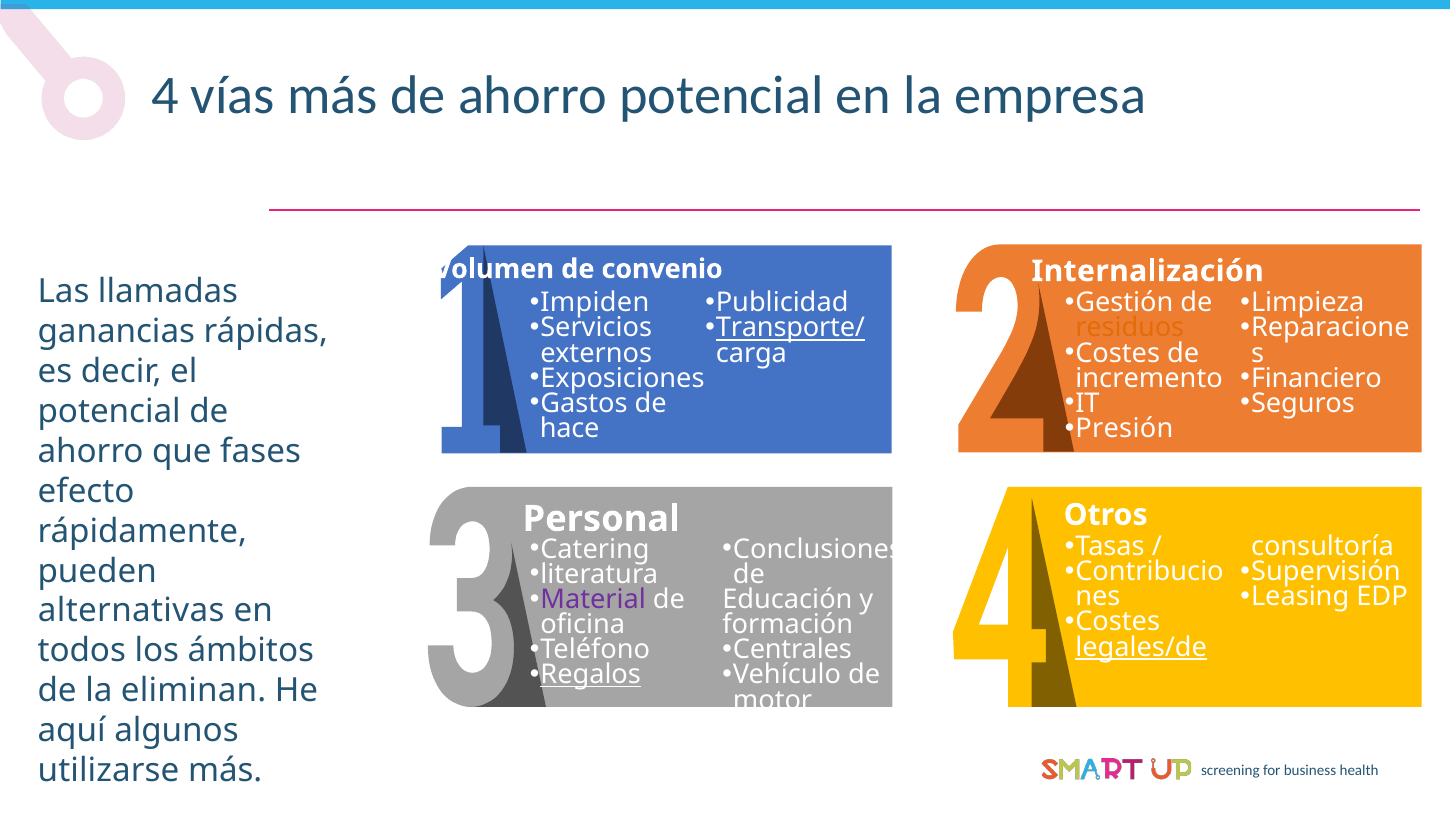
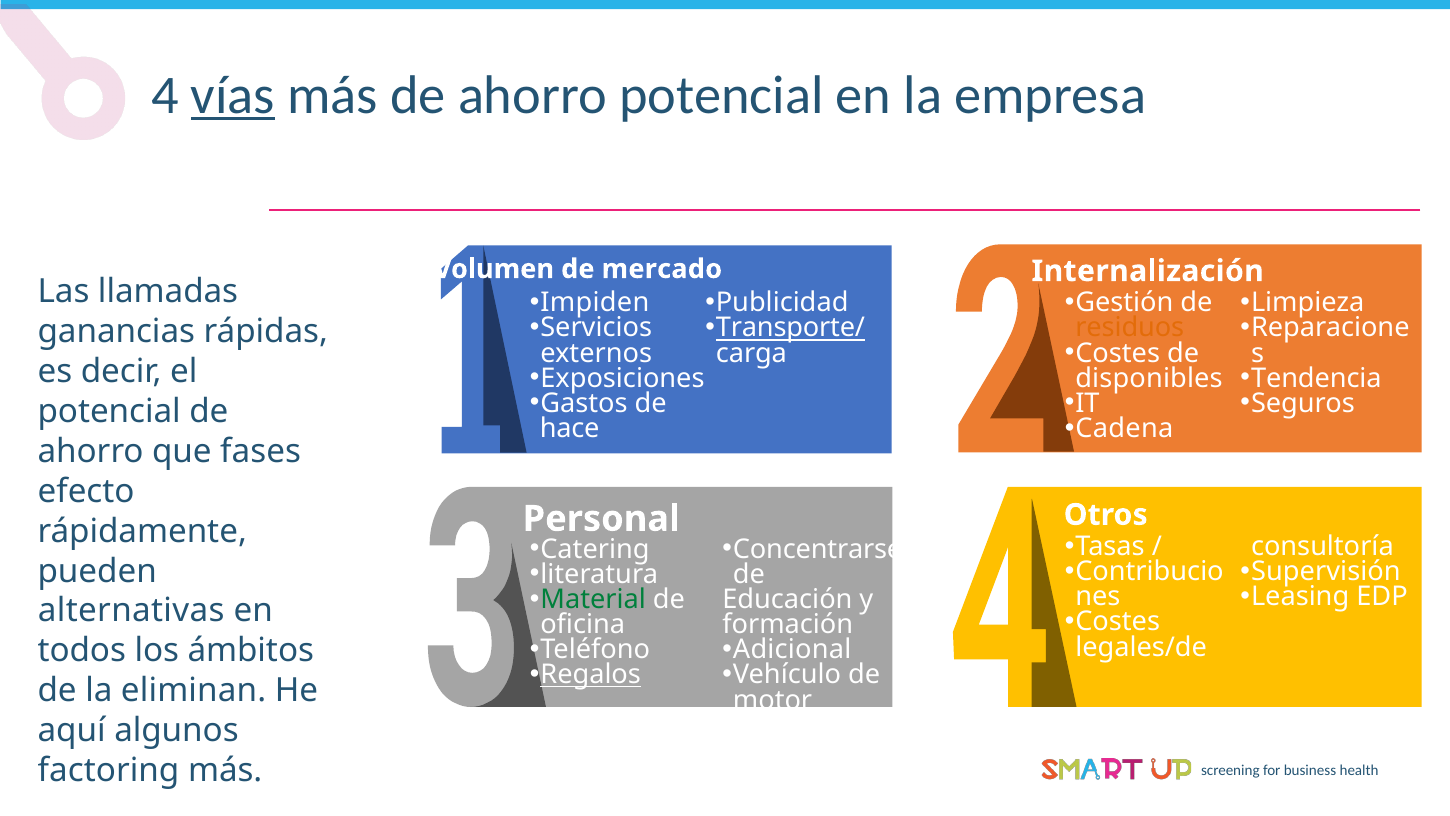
vías underline: none -> present
convenio: convenio -> mercado
Financiero: Financiero -> Tendencia
incremento: incremento -> disponibles
Presión: Presión -> Cadena
Conclusiones: Conclusiones -> Concentrarse
Material colour: purple -> green
Centrales: Centrales -> Adicional
legales/de underline: present -> none
utilizarse: utilizarse -> factoring
